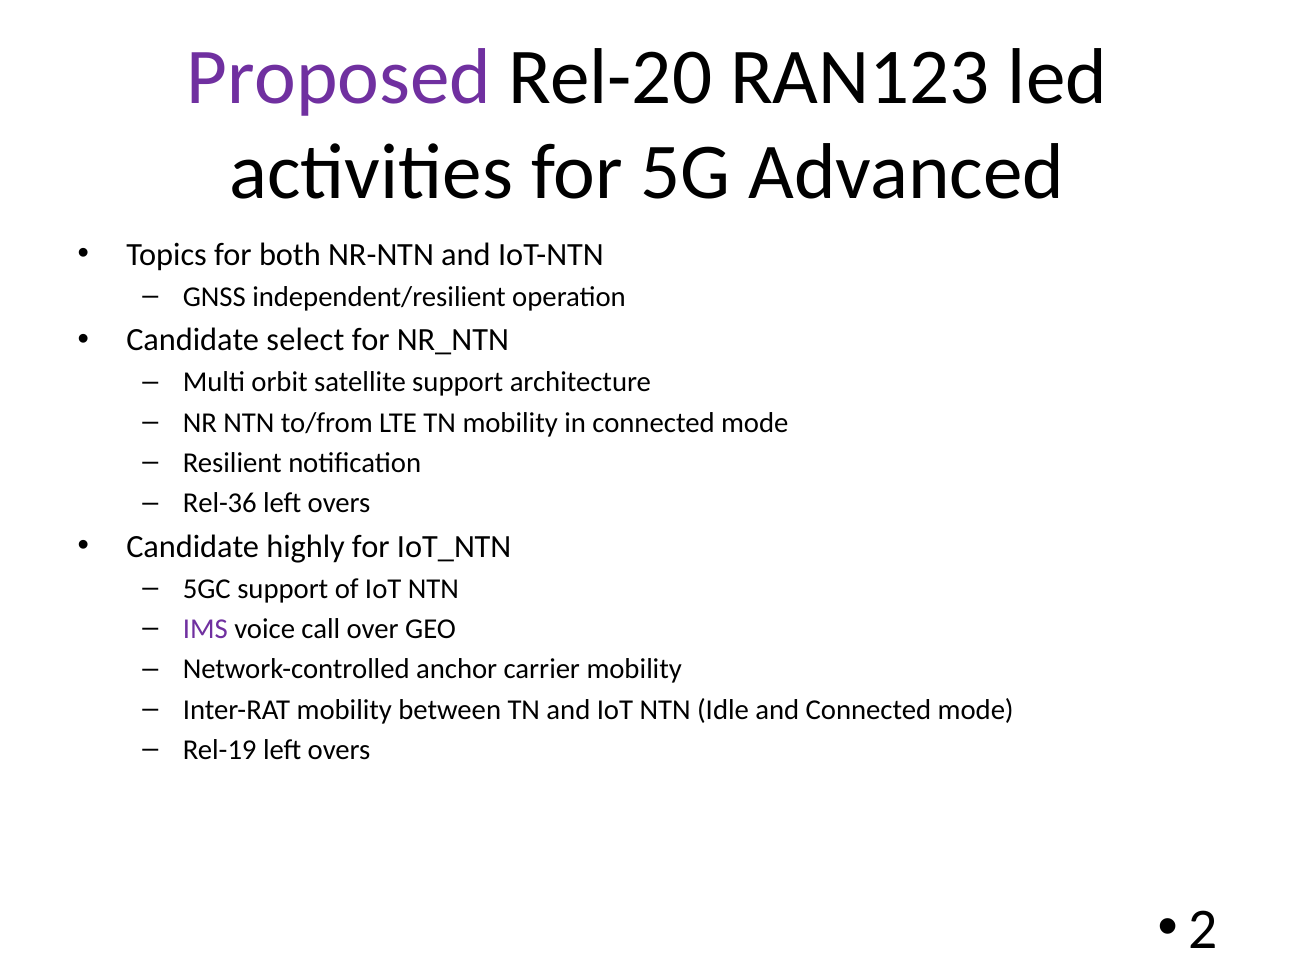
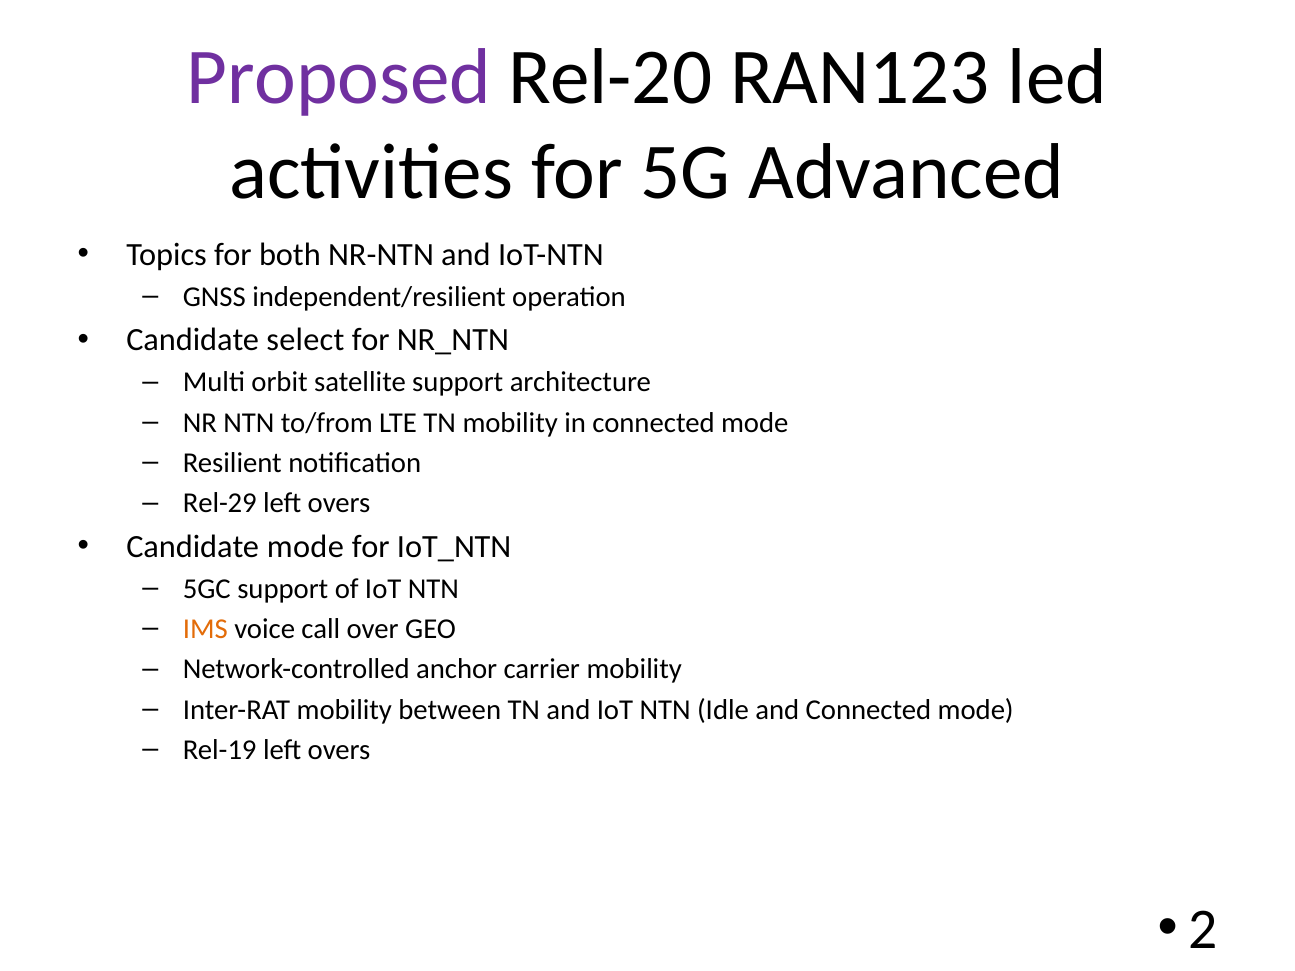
Rel-36: Rel-36 -> Rel-29
Candidate highly: highly -> mode
IMS colour: purple -> orange
